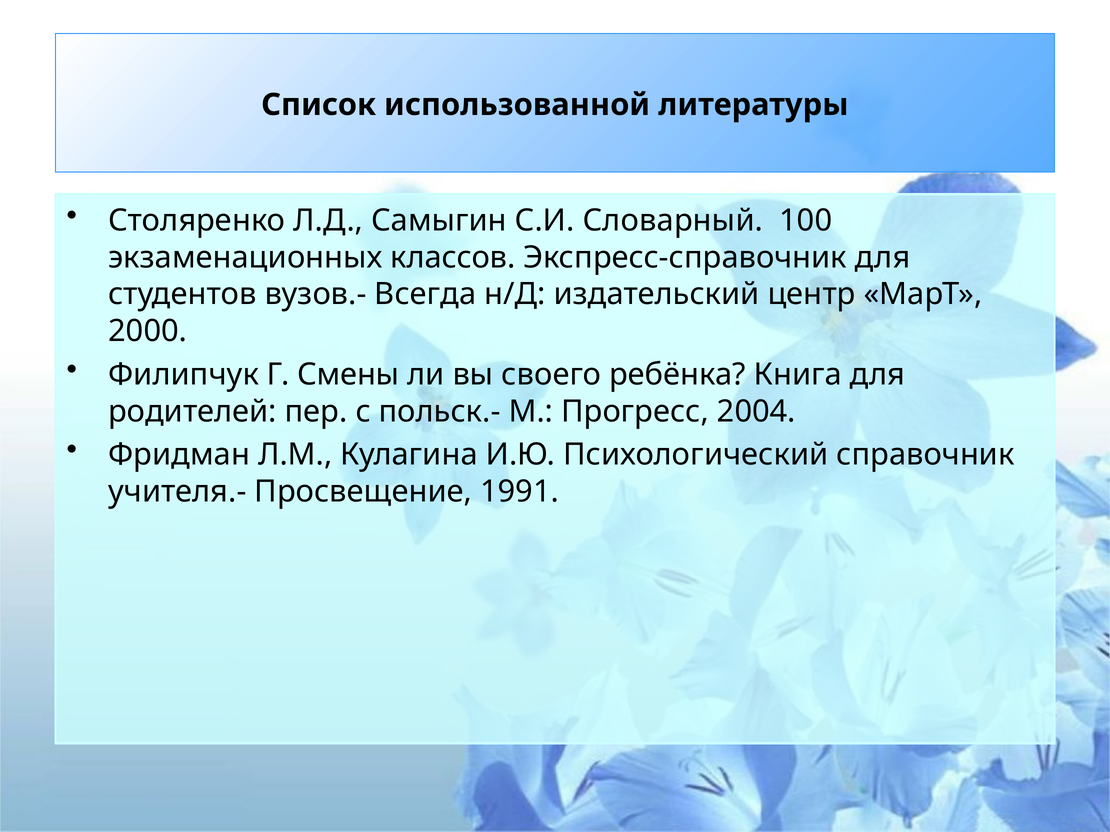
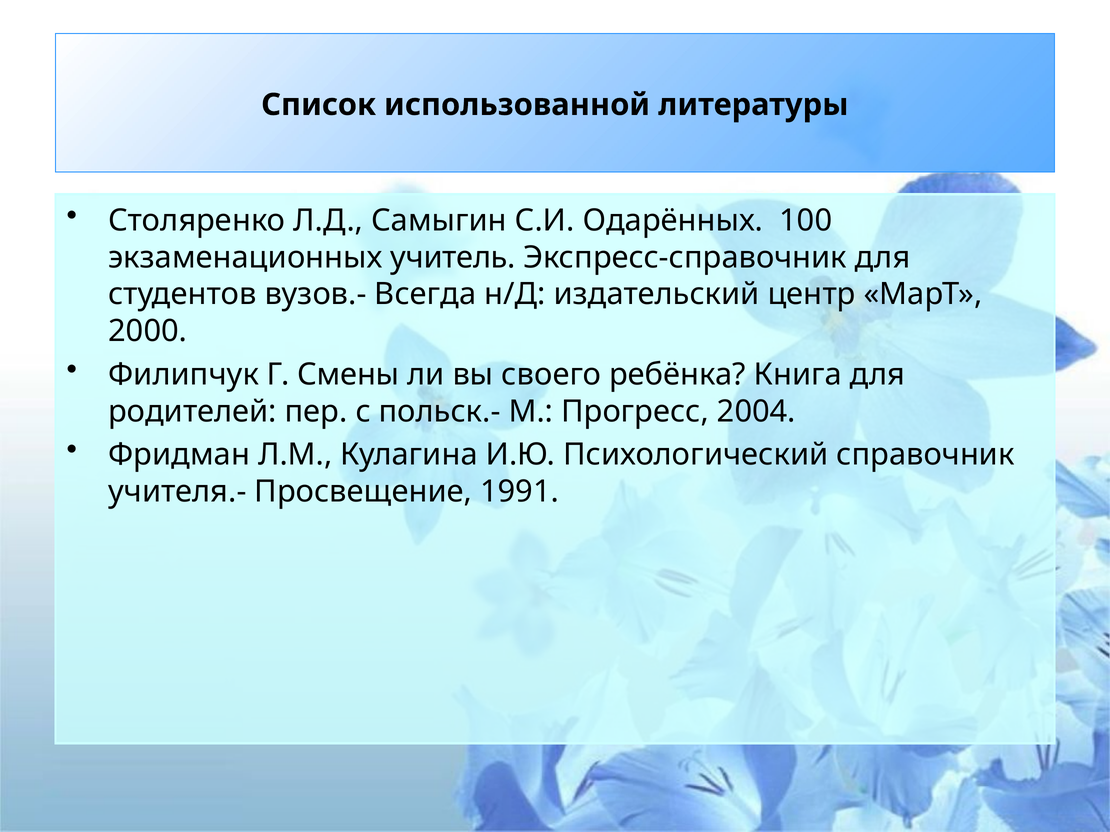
Словарный: Словарный -> Одарённых
классов: классов -> учитель
